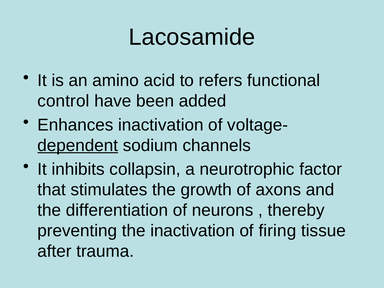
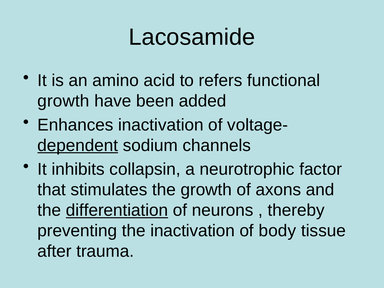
control at (63, 101): control -> growth
differentiation underline: none -> present
firing: firing -> body
